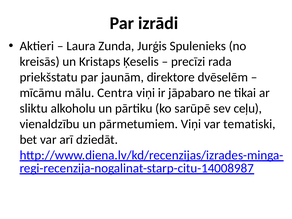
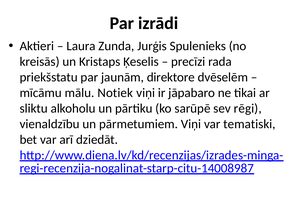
Centra: Centra -> Notiek
ceļu: ceļu -> rēgi
